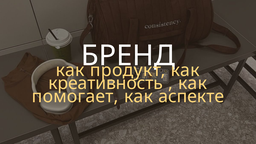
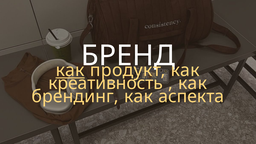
как at (70, 70) underline: none -> present
помогает: помогает -> брендинг
аспекте: аспекте -> аспекта
